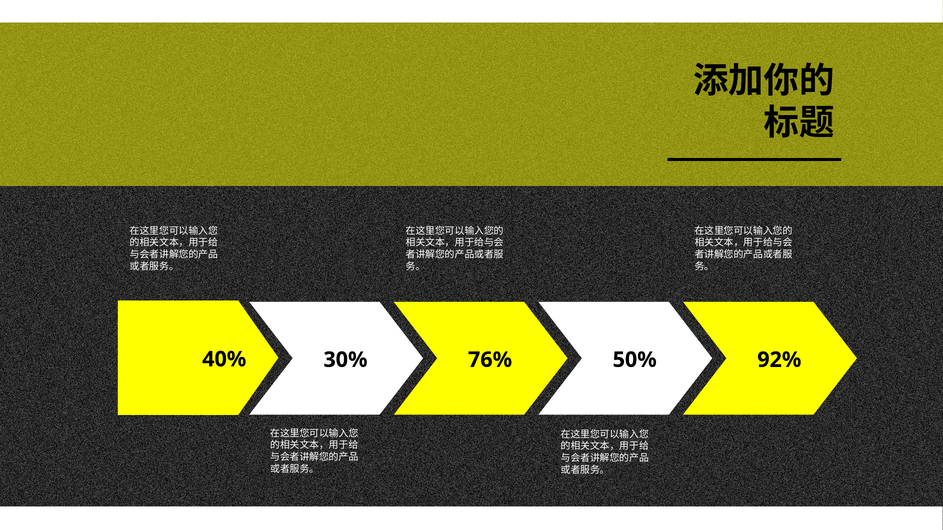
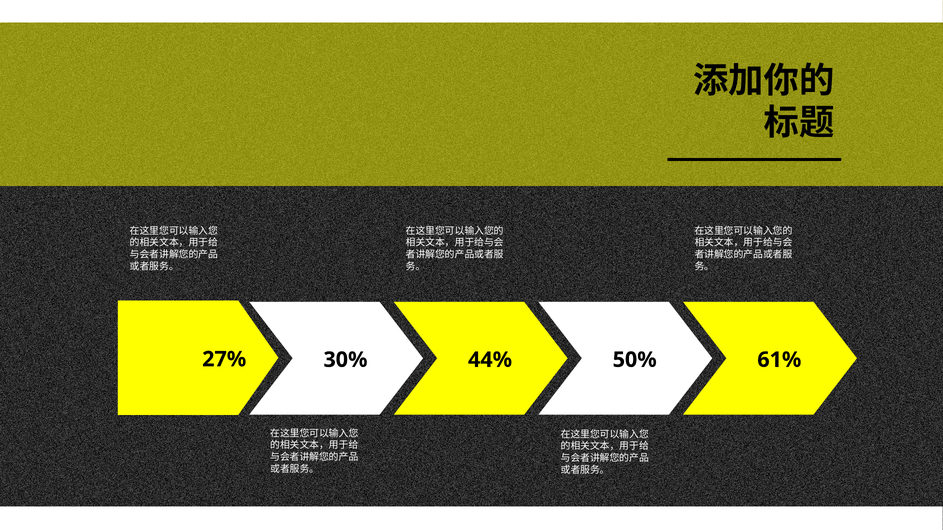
40%: 40% -> 27%
76%: 76% -> 44%
92%: 92% -> 61%
